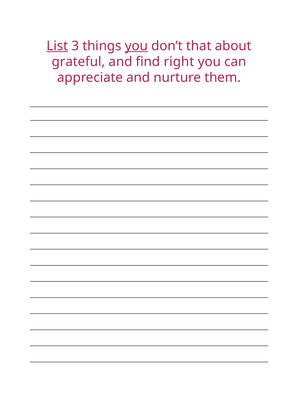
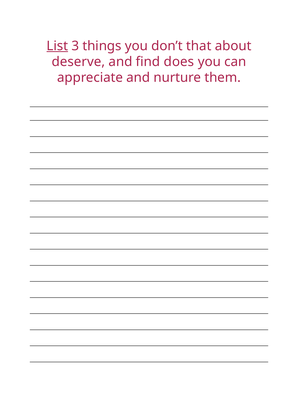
you at (136, 46) underline: present -> none
grateful: grateful -> deserve
right: right -> does
